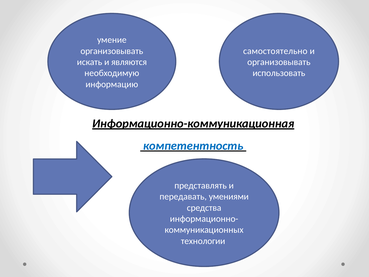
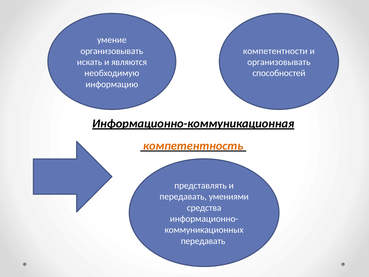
самостоятельно: самостоятельно -> компетентности
использовать: использовать -> способностей
компетентность colour: blue -> orange
технологии at (203, 241): технологии -> передавать
